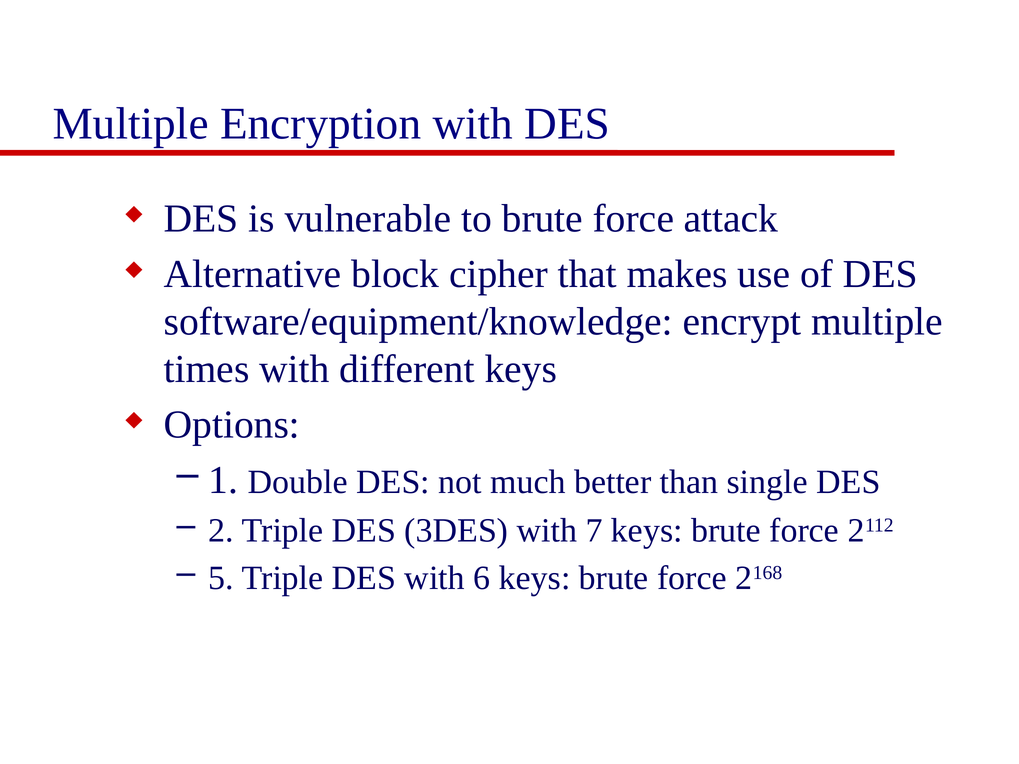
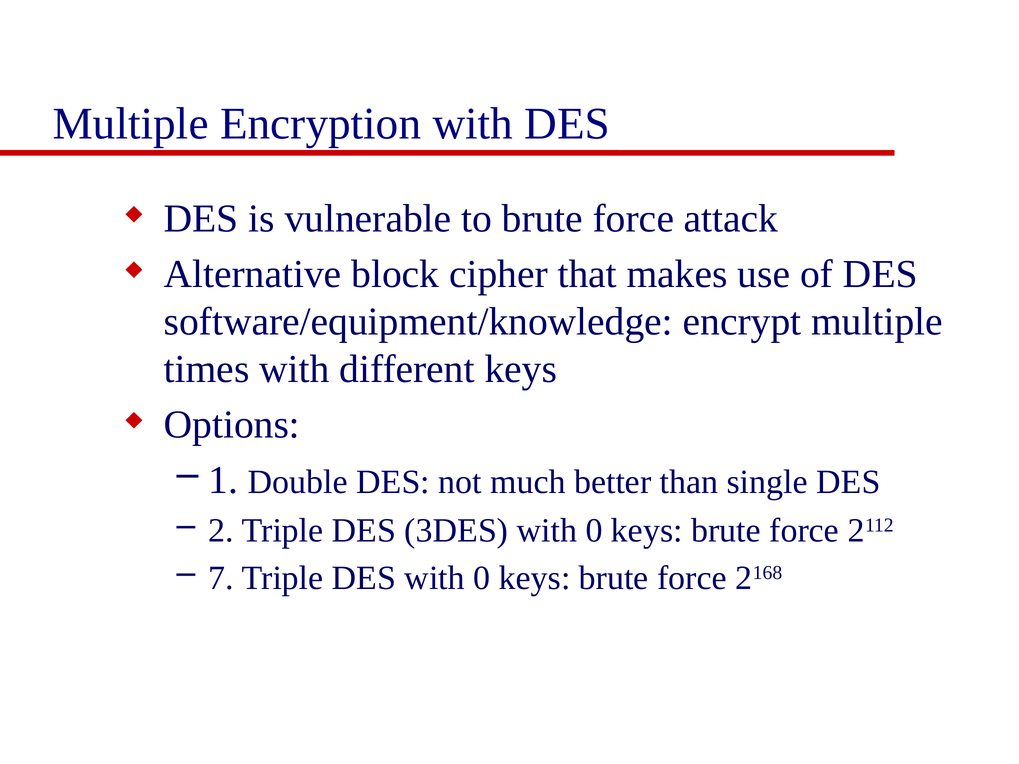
3DES with 7: 7 -> 0
5: 5 -> 7
DES with 6: 6 -> 0
